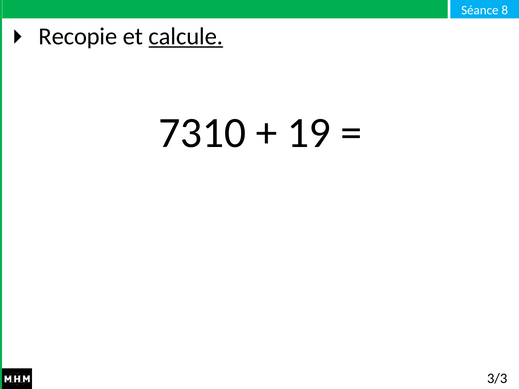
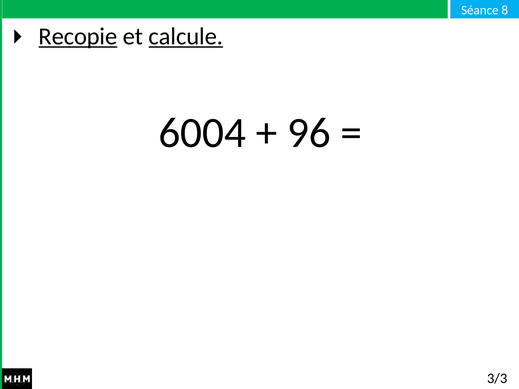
Recopie underline: none -> present
7310: 7310 -> 6004
19: 19 -> 96
